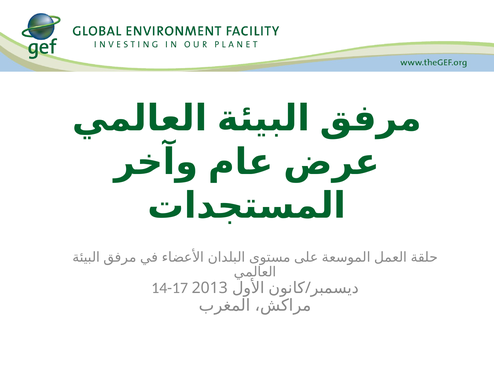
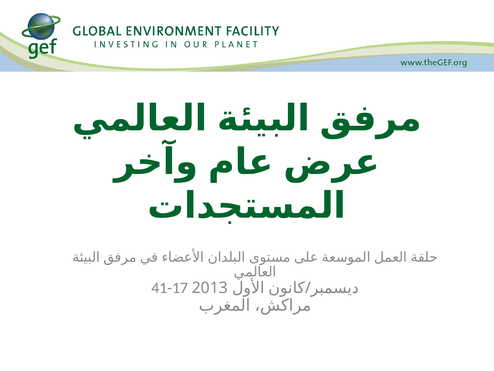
14-17: 14-17 -> 41-17
